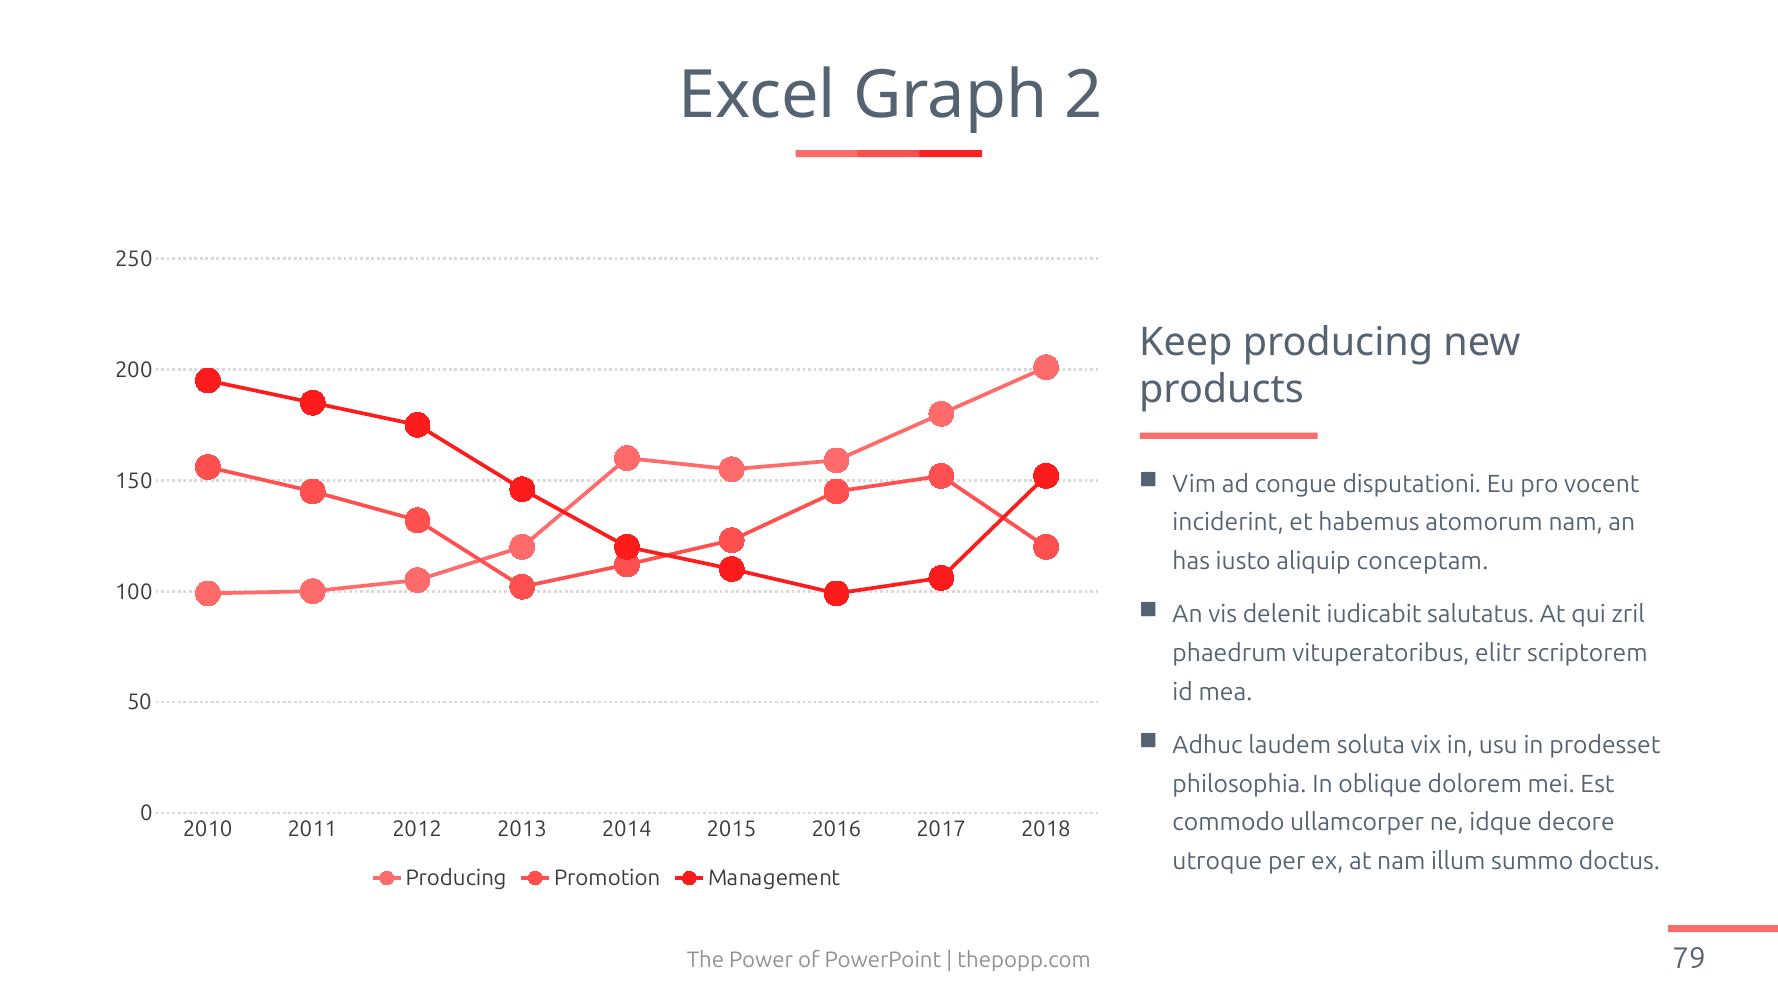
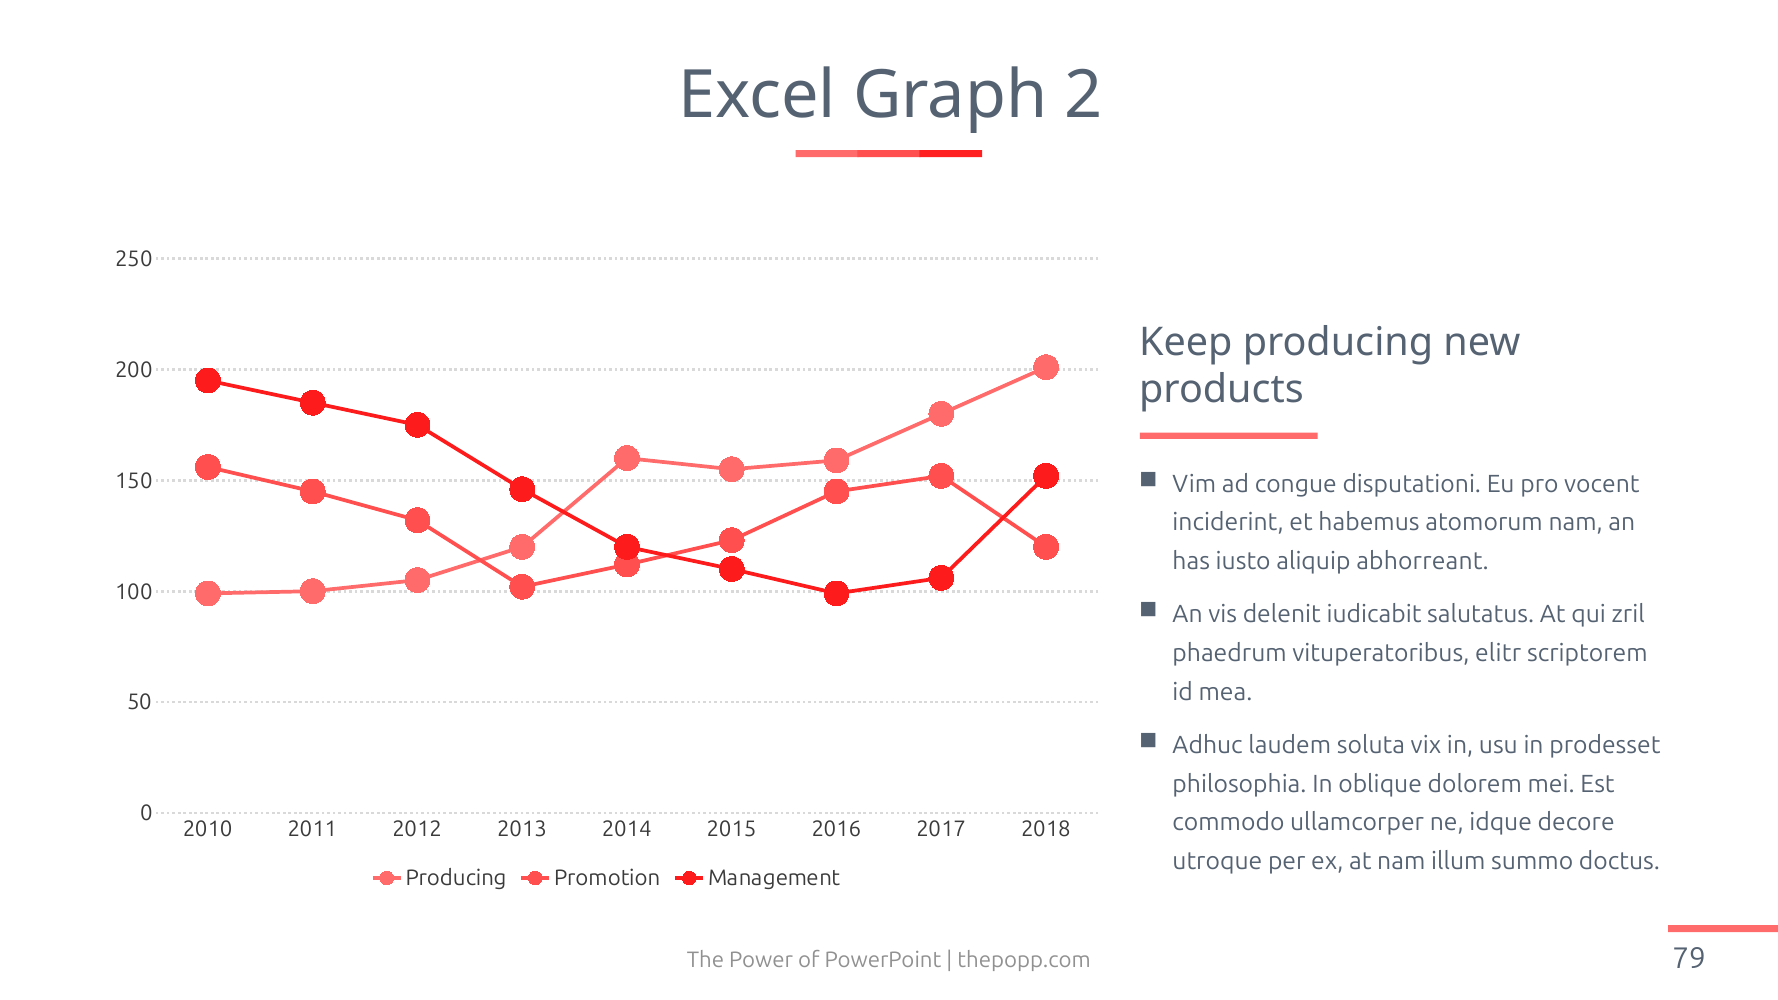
conceptam: conceptam -> abhorreant
